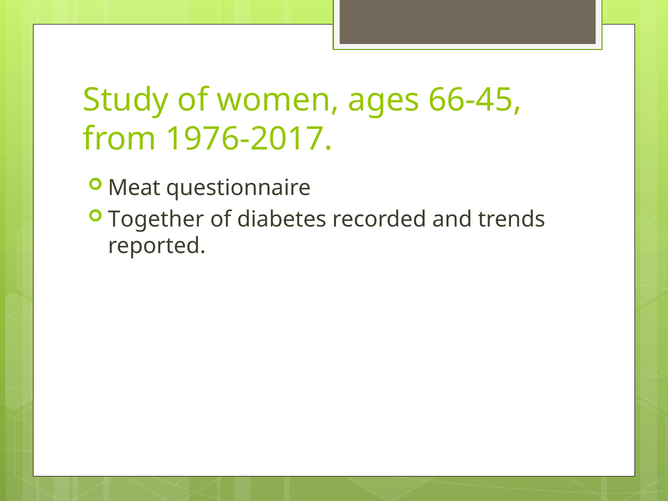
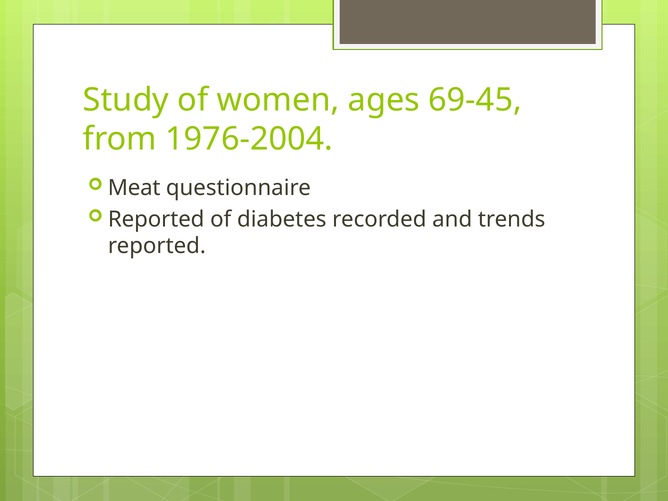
66-45: 66-45 -> 69-45
1976-2017: 1976-2017 -> 1976-2004
Together at (156, 219): Together -> Reported
